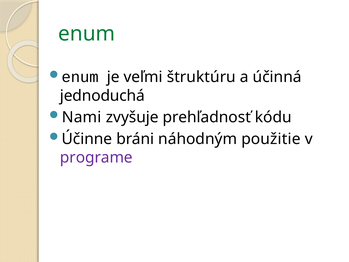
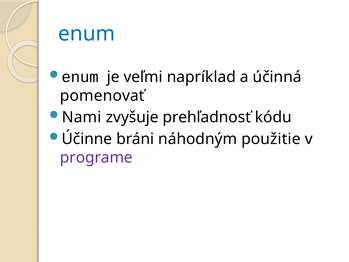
enum colour: green -> blue
štruktúru: štruktúru -> napríklad
jednoduchá: jednoduchá -> pomenovať
